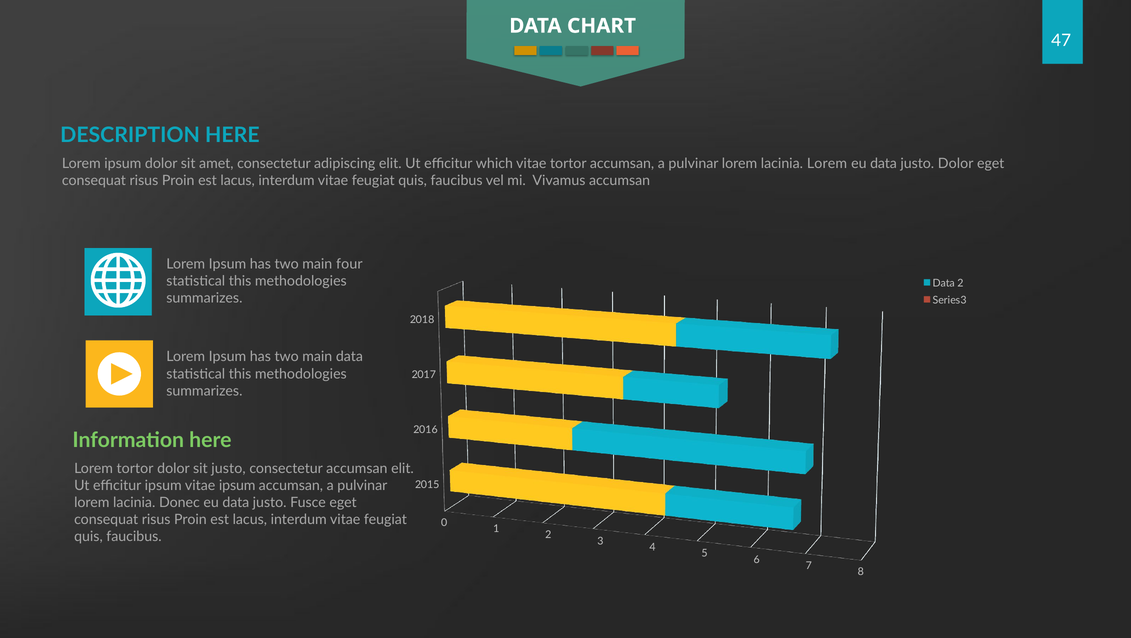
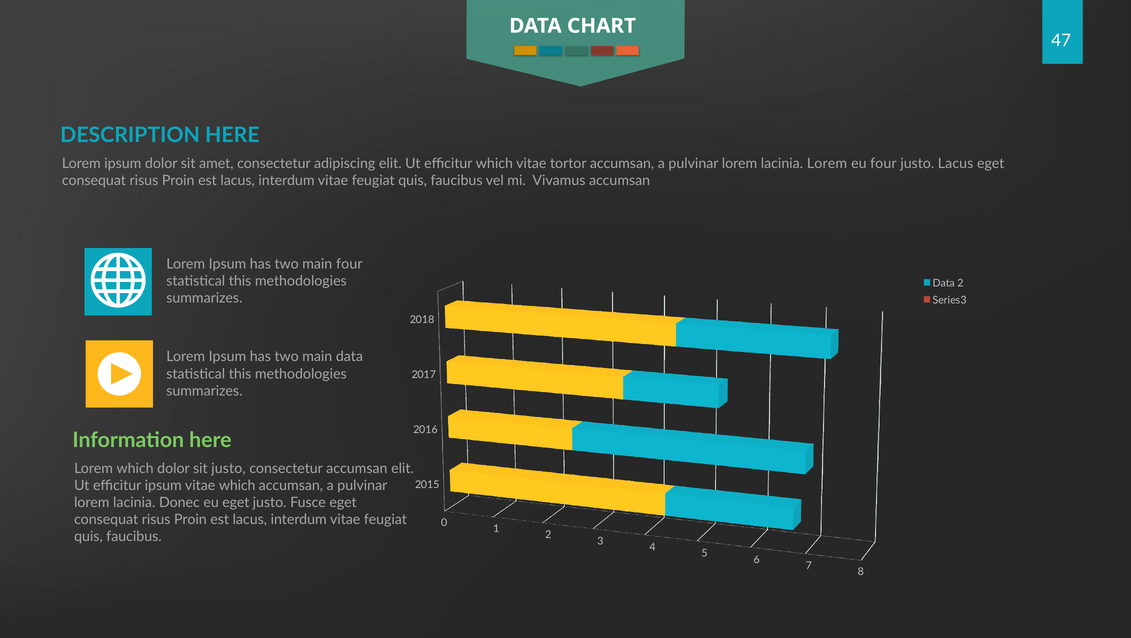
data at (884, 164): data -> four
justo Dolor: Dolor -> Lacus
Lorem tortor: tortor -> which
vitae ipsum: ipsum -> which
Donec eu data: data -> eget
